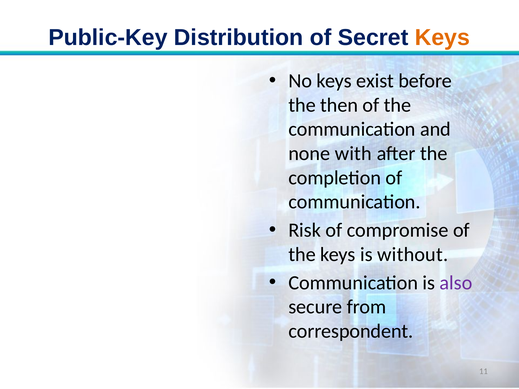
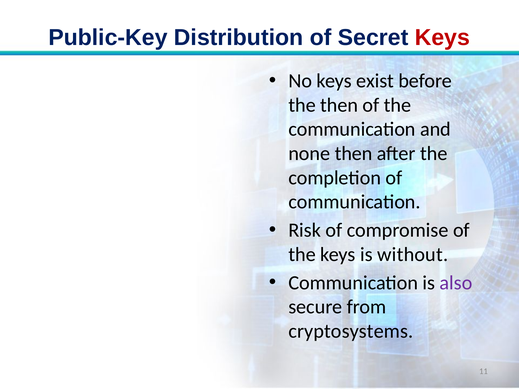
Keys at (442, 38) colour: orange -> red
none with: with -> then
correspondent: correspondent -> cryptosystems
